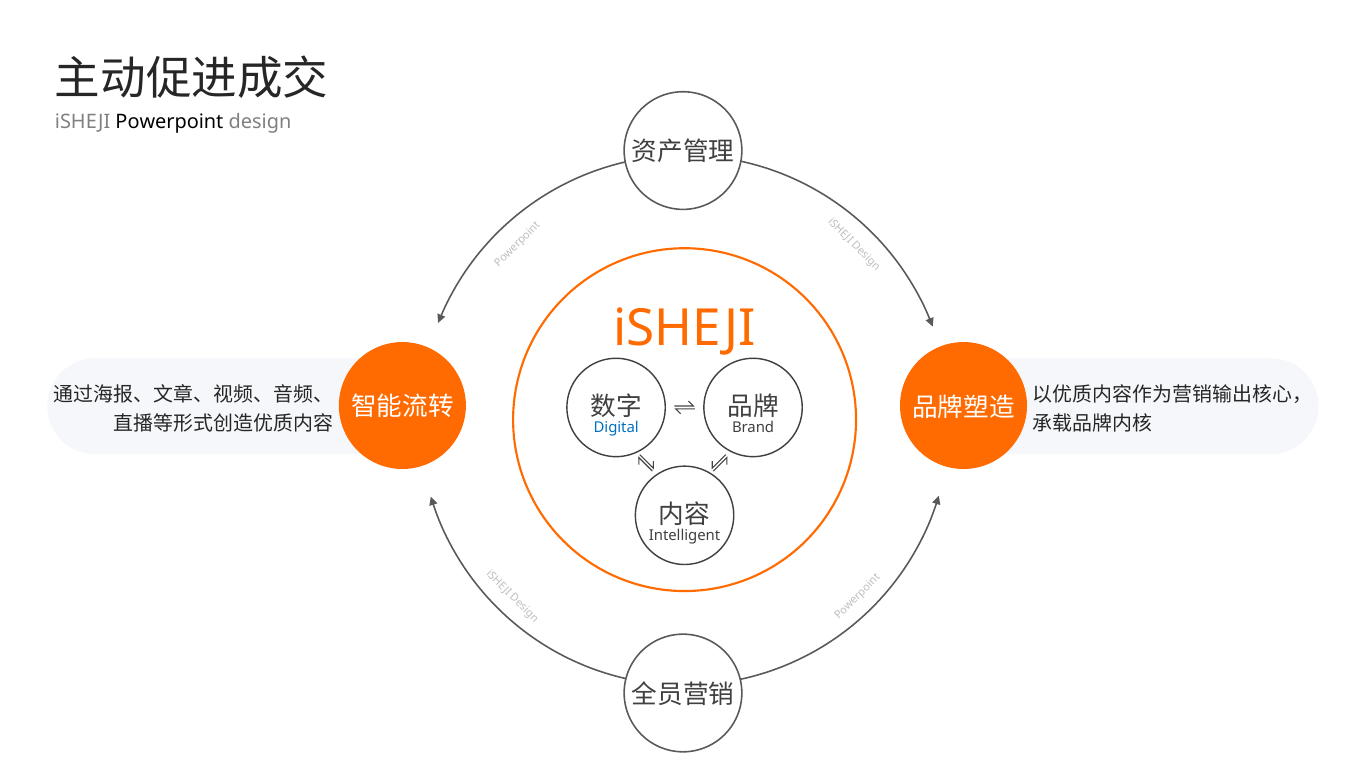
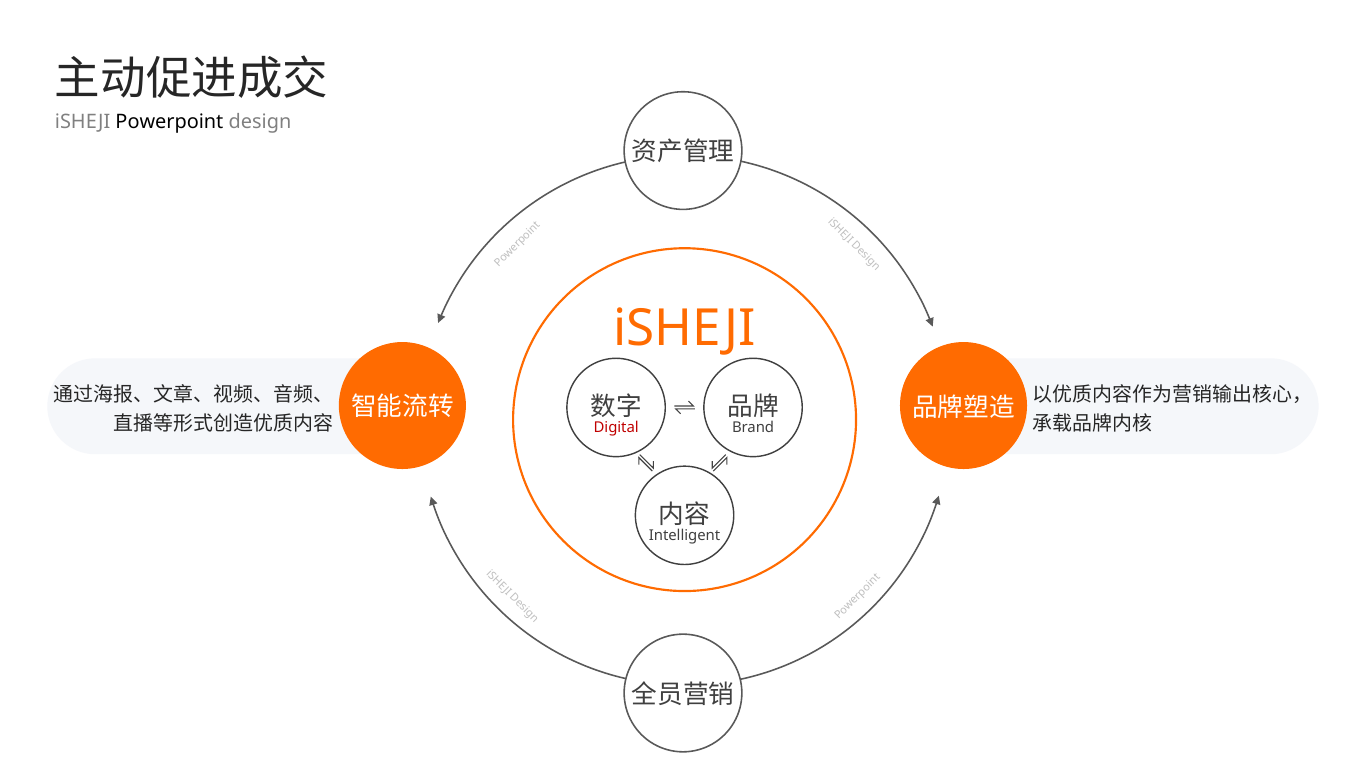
Digital colour: blue -> red
